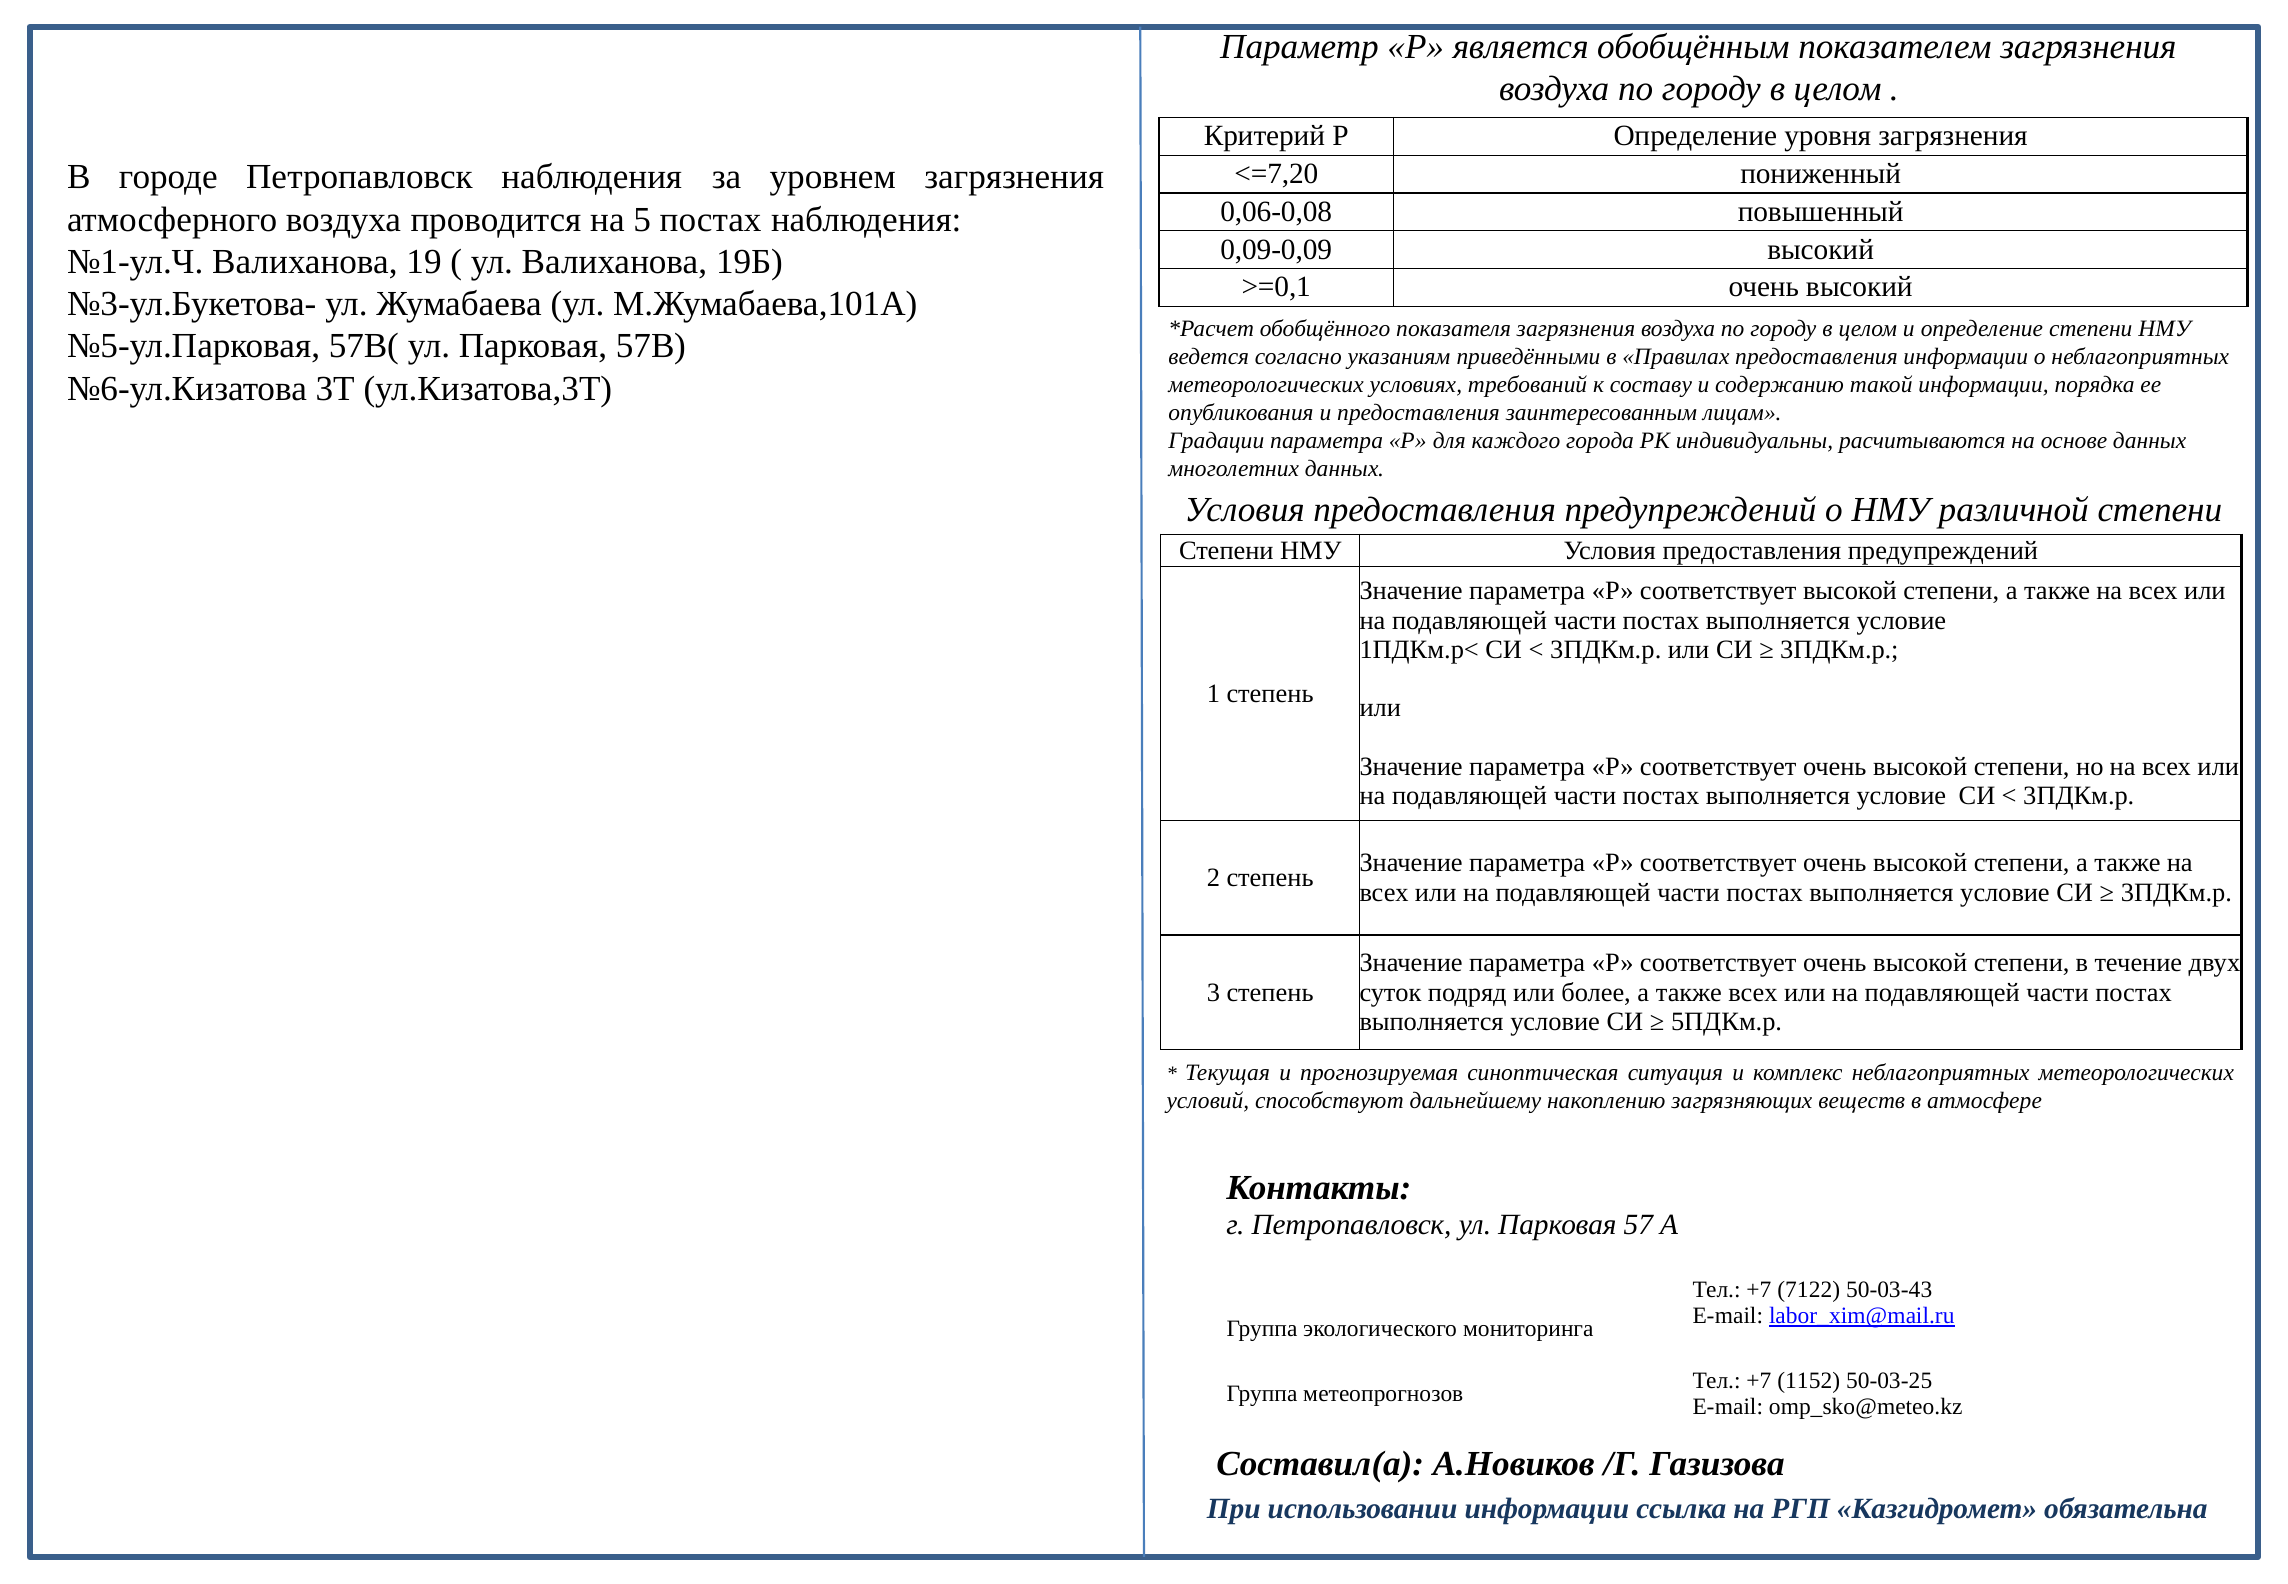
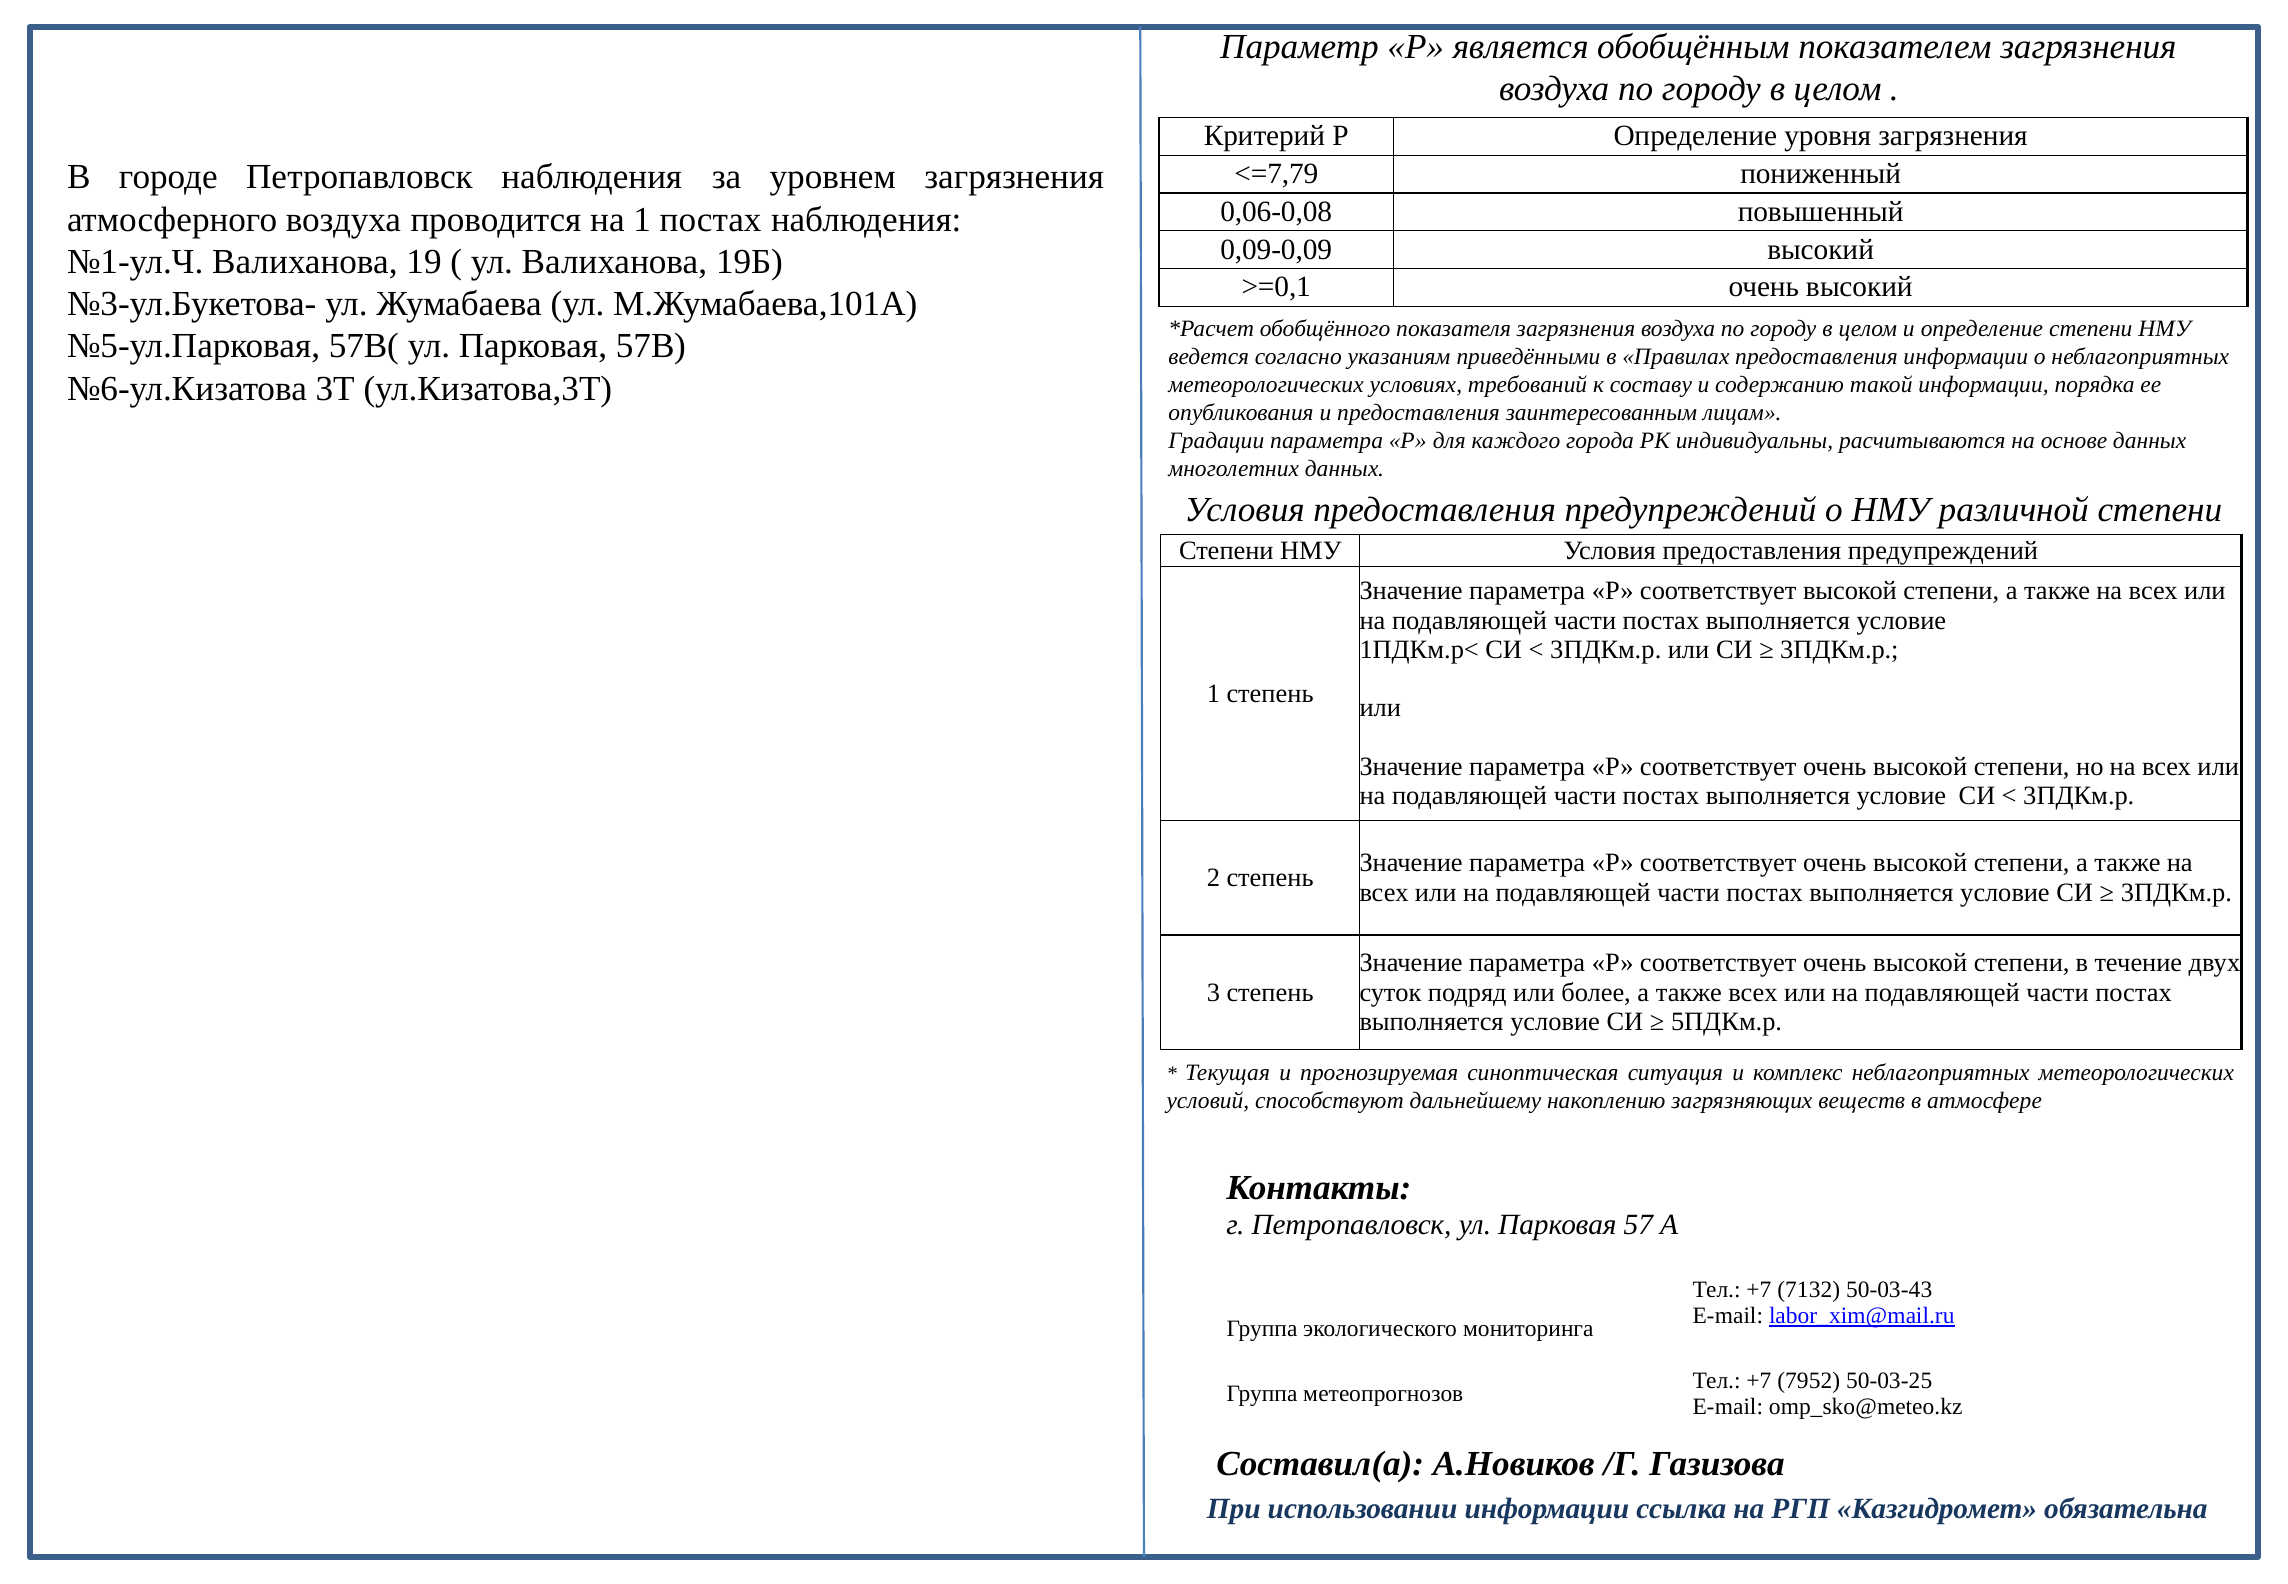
<=7,20: <=7,20 -> <=7,79
на 5: 5 -> 1
7122: 7122 -> 7132
1152: 1152 -> 7952
